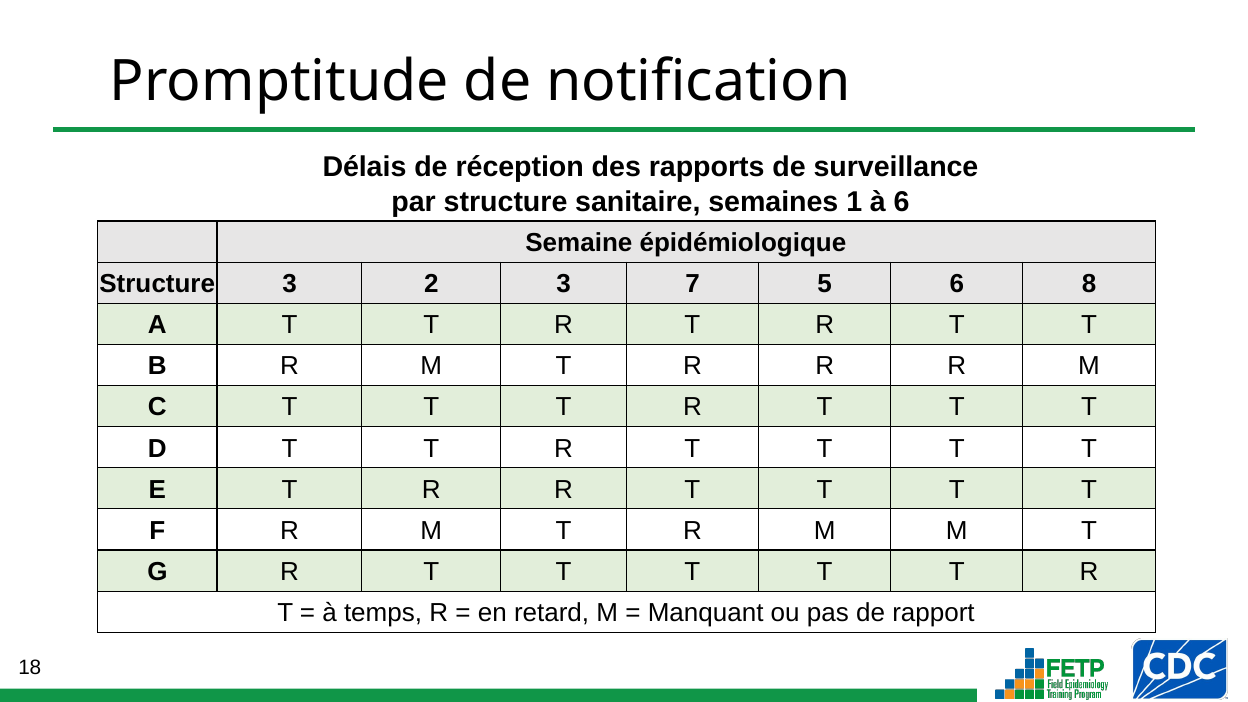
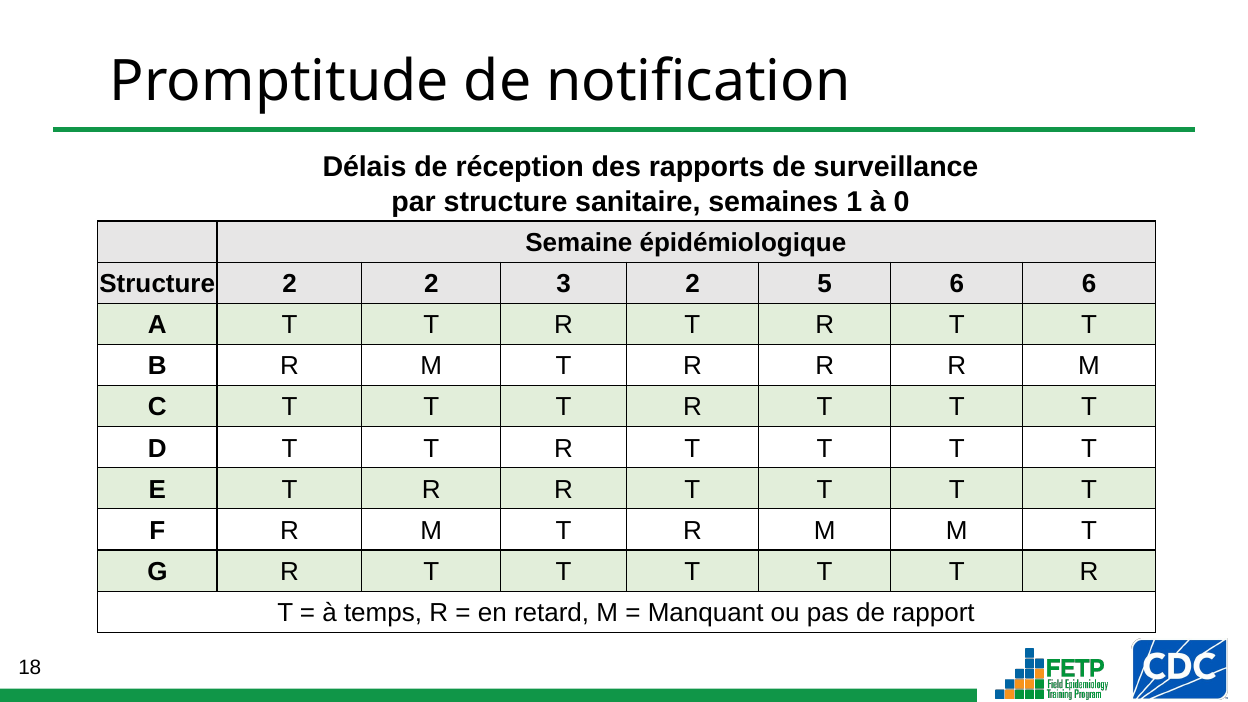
à 6: 6 -> 0
Structure 3: 3 -> 2
3 7: 7 -> 2
6 8: 8 -> 6
